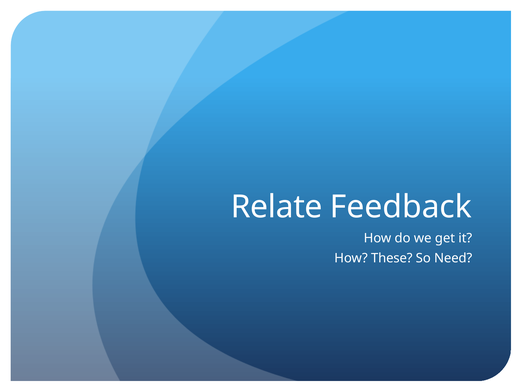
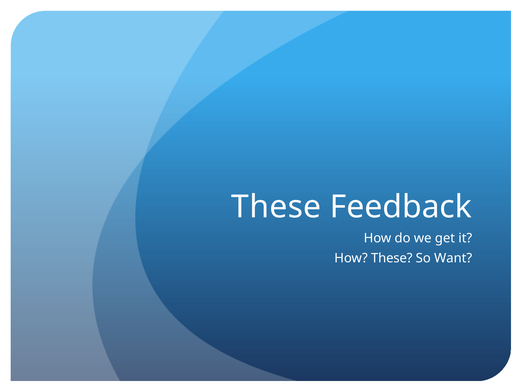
Relate at (277, 207): Relate -> These
Need: Need -> Want
